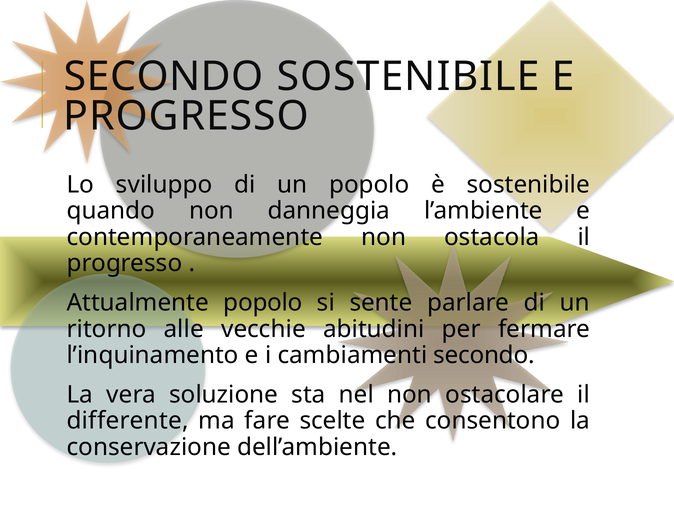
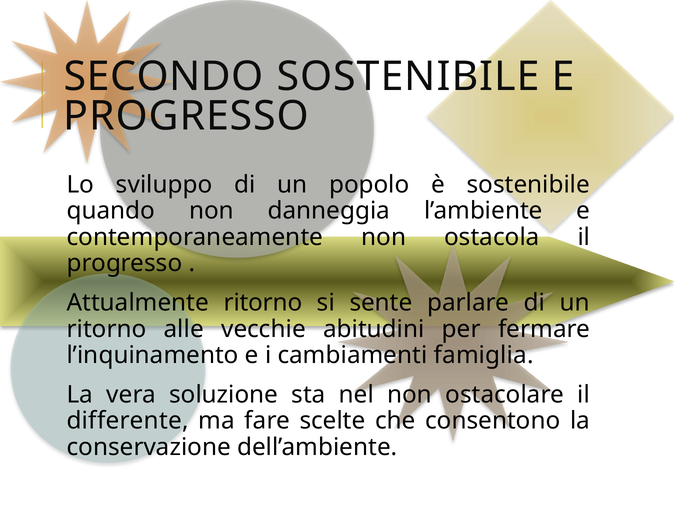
Attualmente popolo: popolo -> ritorno
cambiamenti secondo: secondo -> famiglia
